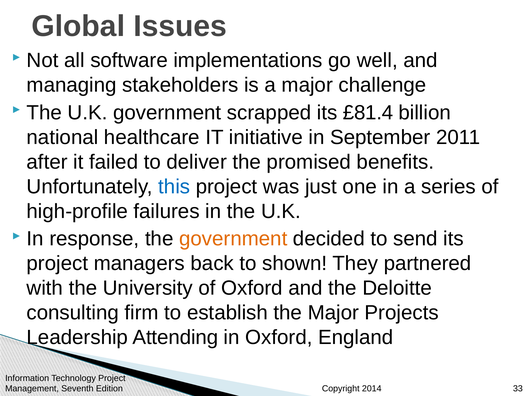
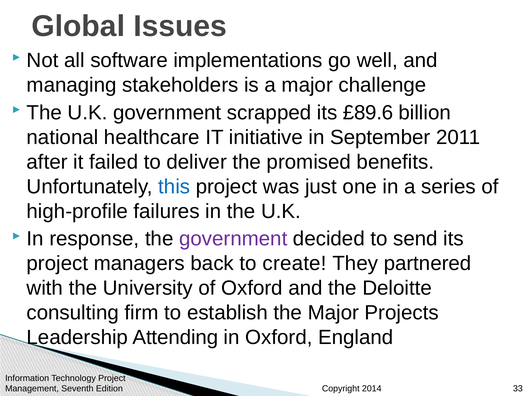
£81.4: £81.4 -> £89.6
government at (233, 239) colour: orange -> purple
shown: shown -> create
